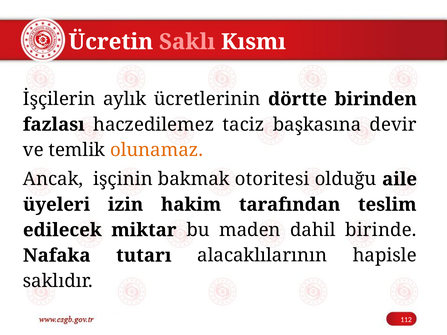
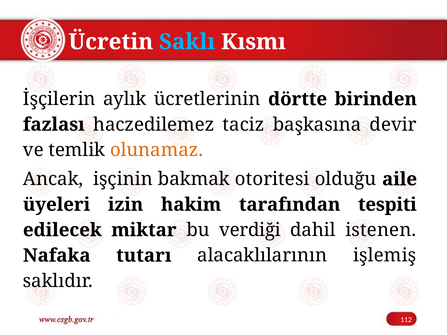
Saklı colour: pink -> light blue
teslim: teslim -> tespiti
maden: maden -> verdiği
birinde: birinde -> istenen
hapisle: hapisle -> işlemiş
